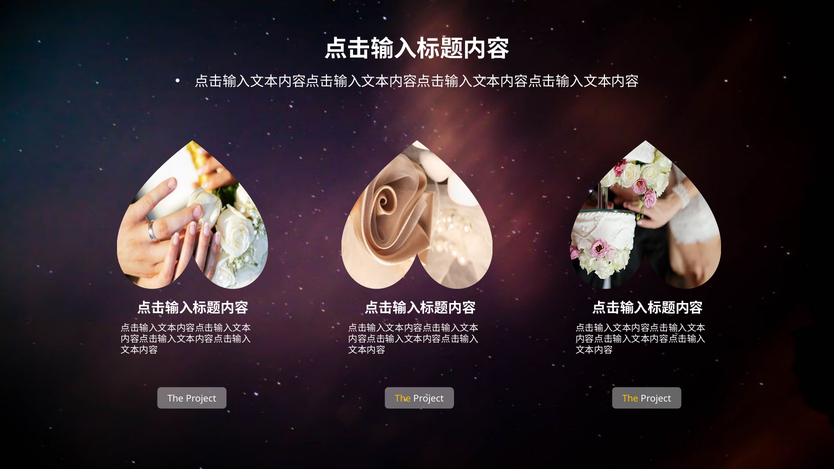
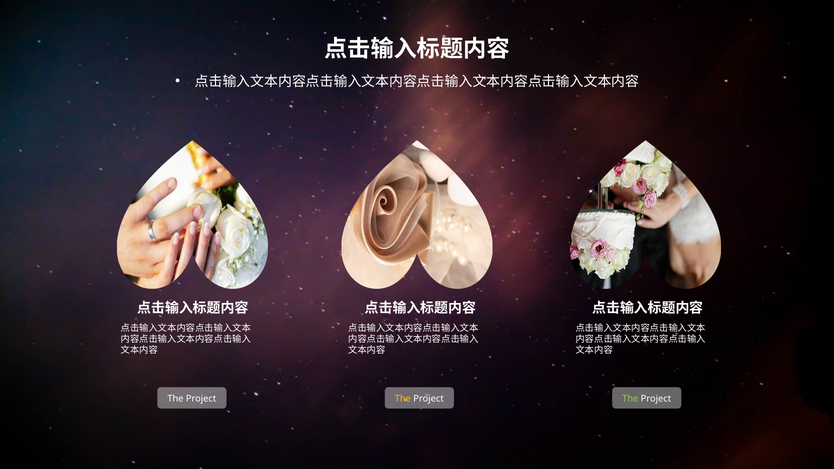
The at (630, 399) colour: yellow -> light green
